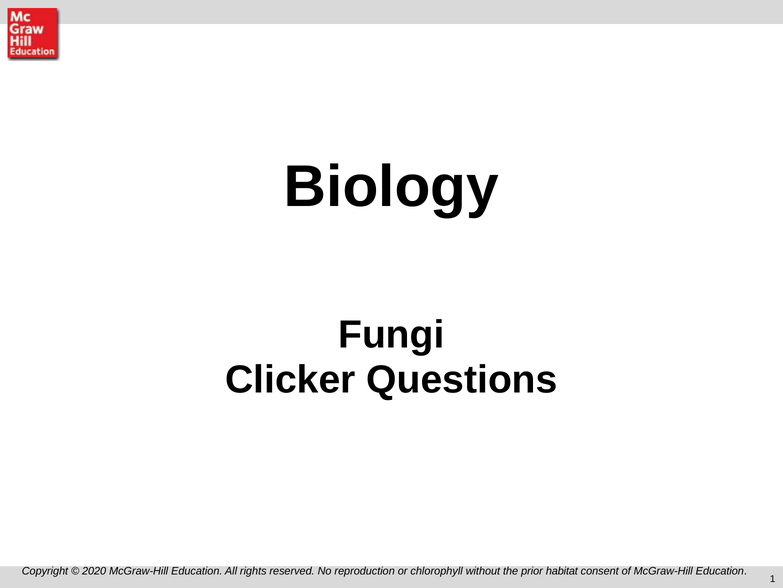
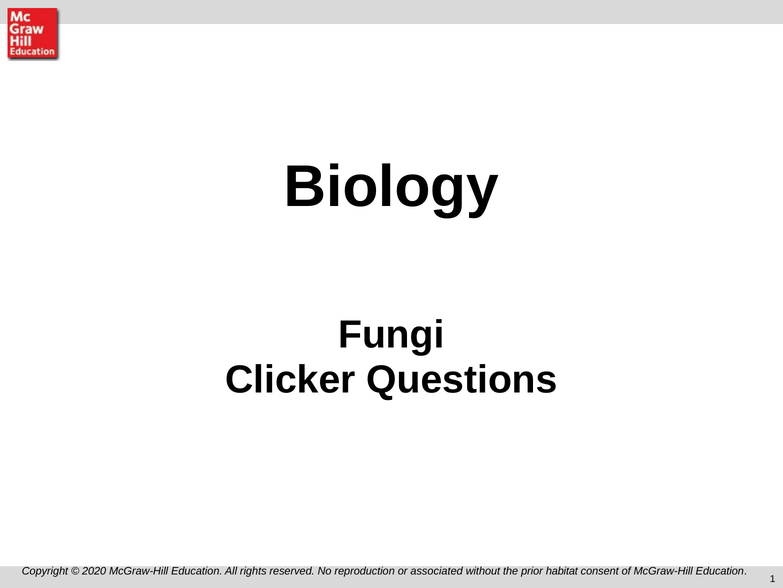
chlorophyll: chlorophyll -> associated
